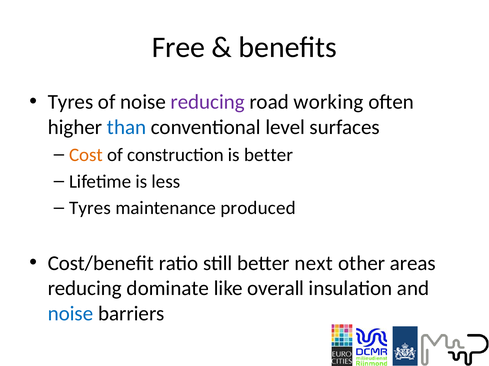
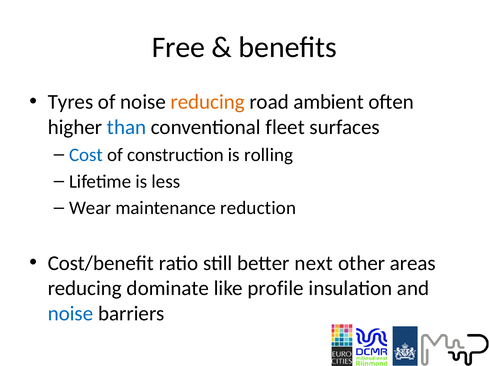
reducing at (208, 102) colour: purple -> orange
working: working -> ambient
level: level -> fleet
Cost colour: orange -> blue
is better: better -> rolling
Tyres at (90, 208): Tyres -> Wear
produced: produced -> reduction
overall: overall -> profile
